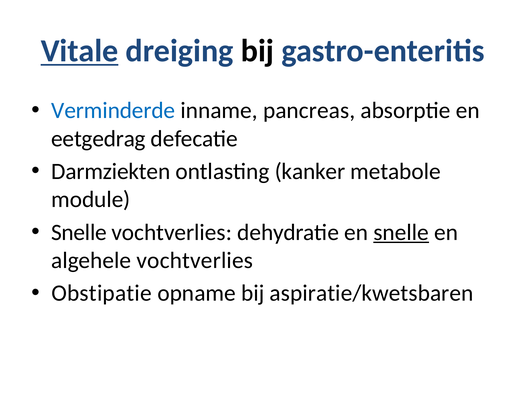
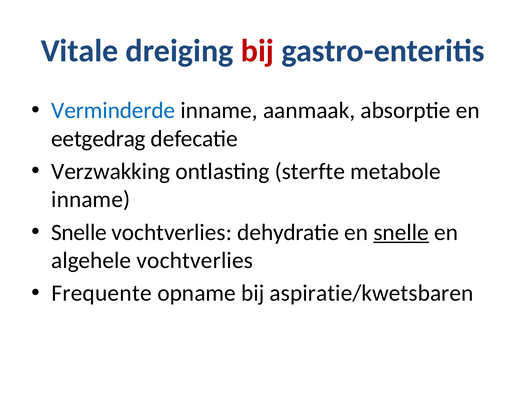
Vitale underline: present -> none
bij at (257, 51) colour: black -> red
pancreas: pancreas -> aanmaak
Darmziekten: Darmziekten -> Verzwakking
kanker: kanker -> sterfte
module at (91, 199): module -> inname
Obstipatie: Obstipatie -> Frequente
